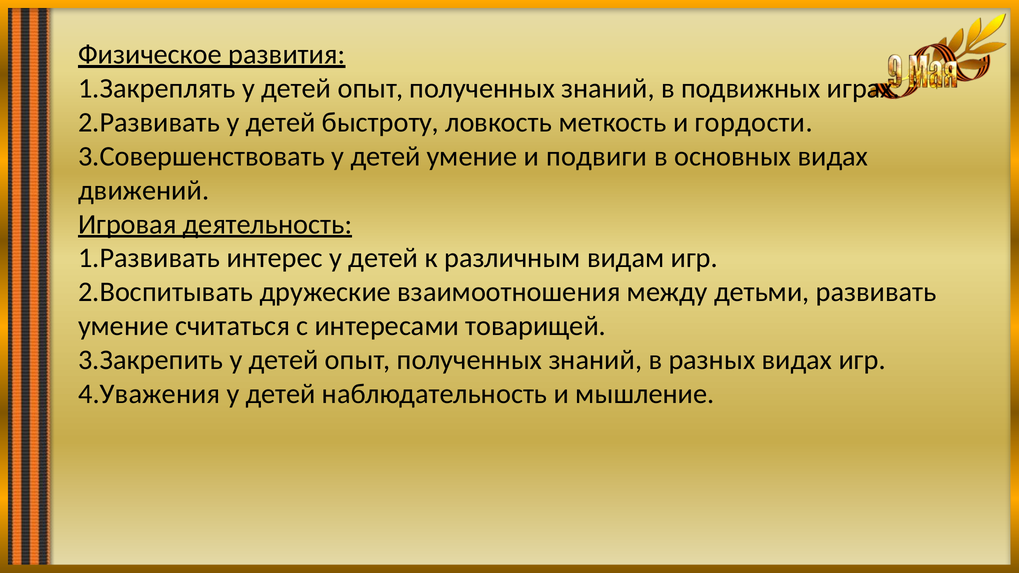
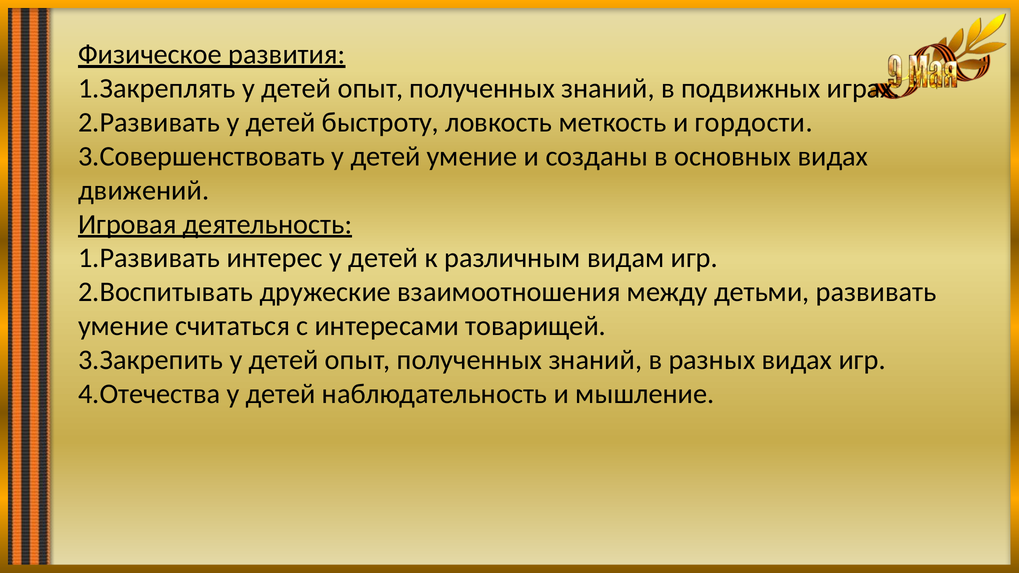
подвиги: подвиги -> созданы
4.Уважения: 4.Уважения -> 4.Отечества
